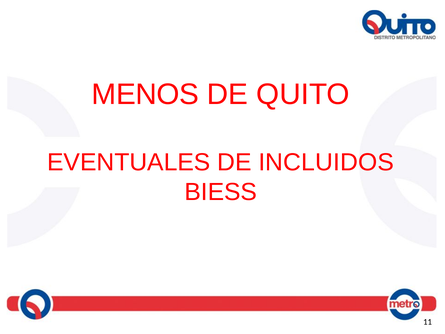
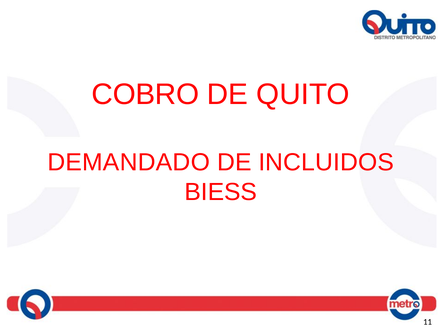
MENOS: MENOS -> COBRO
EVENTUALES: EVENTUALES -> DEMANDADO
